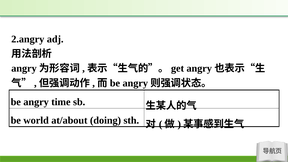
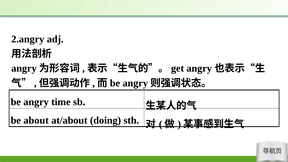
world: world -> about
